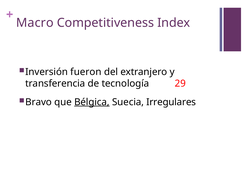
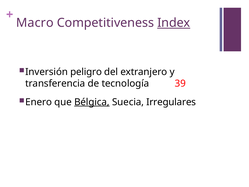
Index underline: none -> present
fueron: fueron -> peligro
29: 29 -> 39
Bravo: Bravo -> Enero
